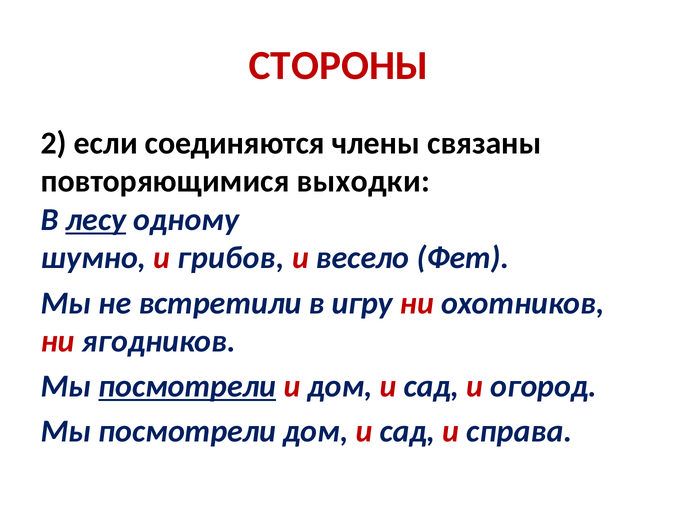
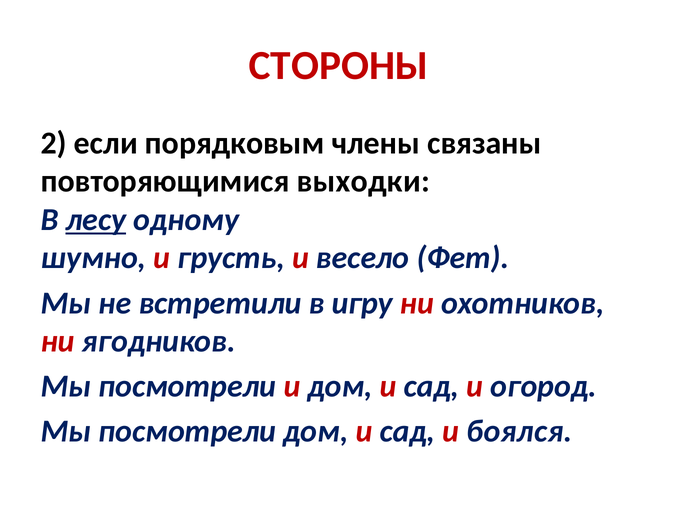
соединяются: соединяются -> порядковым
грибов: грибов -> грусть
посмотрели at (187, 387) underline: present -> none
справа: справа -> боялся
